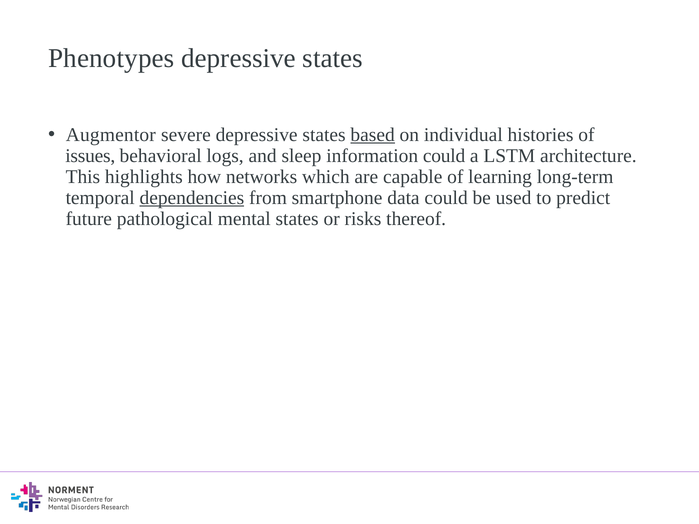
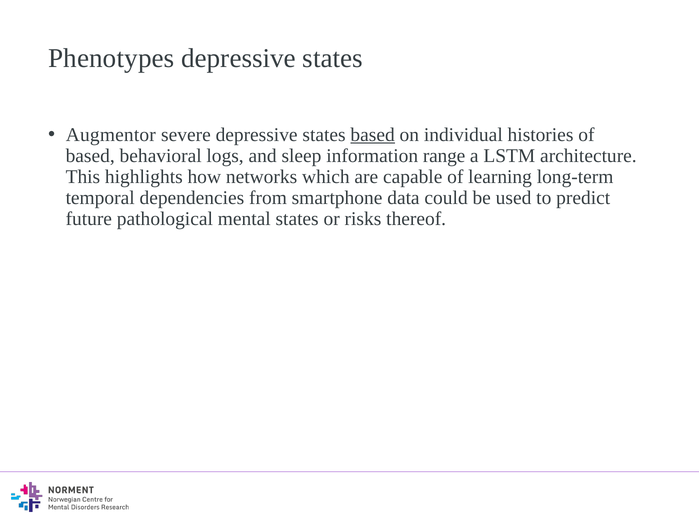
issues at (90, 156): issues -> based
information could: could -> range
dependencies underline: present -> none
